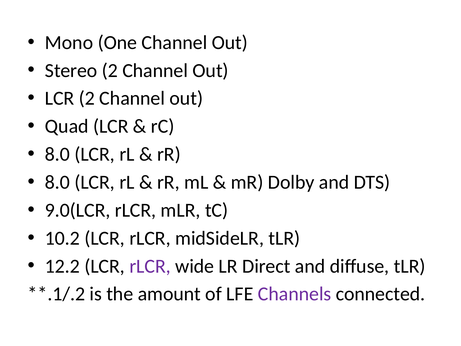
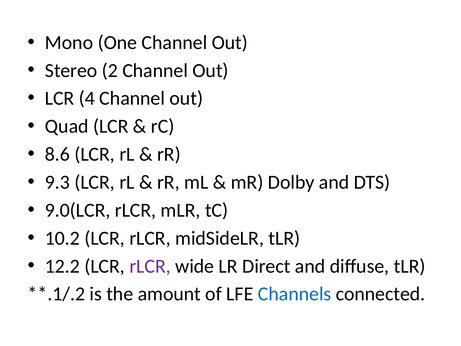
LCR 2: 2 -> 4
8.0 at (57, 154): 8.0 -> 8.6
8.0 at (57, 182): 8.0 -> 9.3
Channels colour: purple -> blue
